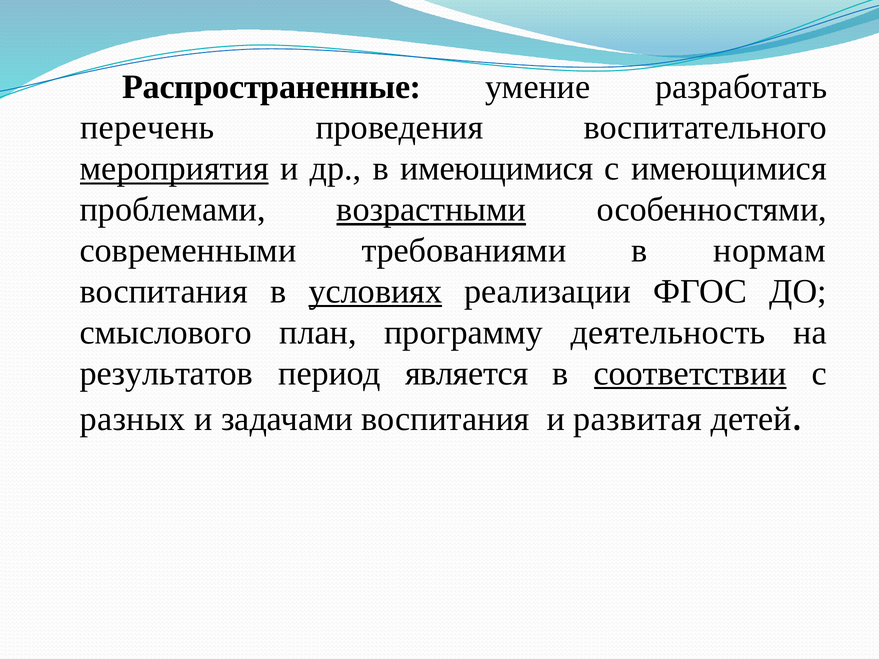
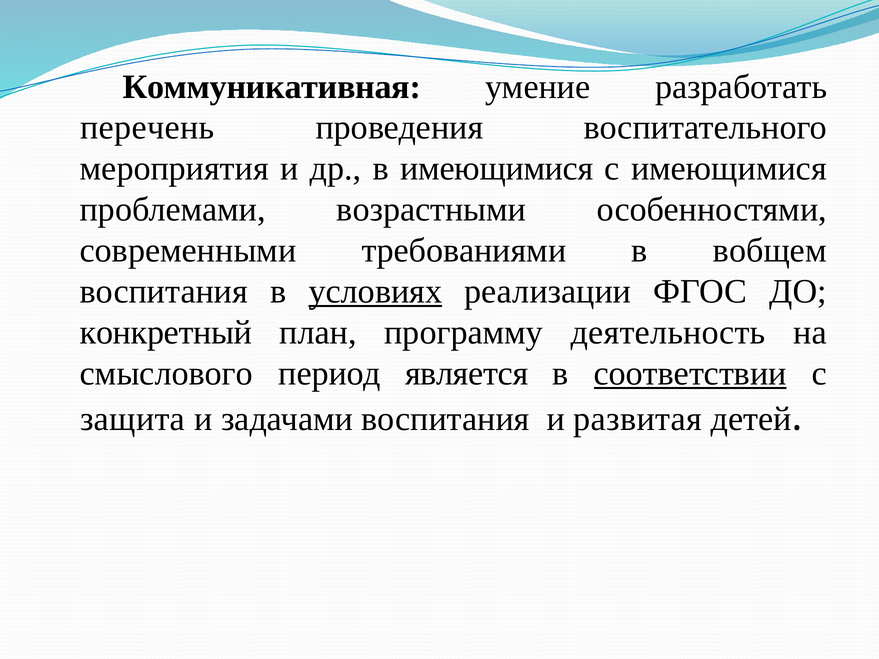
Распространенные: Распространенные -> Коммуникативная
мероприятия underline: present -> none
возрастными underline: present -> none
нормам: нормам -> вобщем
смыслового: смыслового -> конкретный
результатов: результатов -> смыслового
разных: разных -> защита
